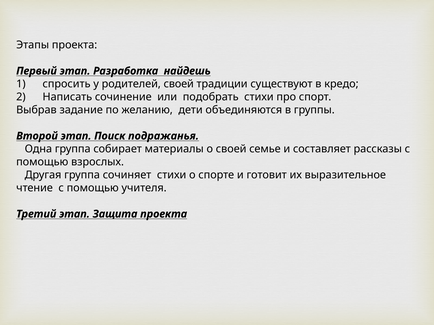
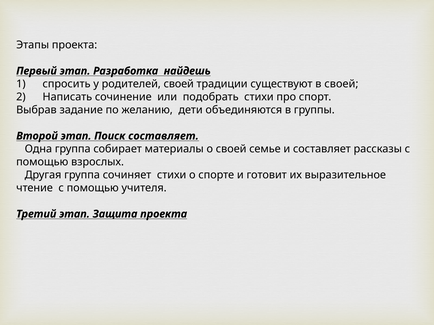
в кредо: кредо -> своей
Поиск подражанья: подражанья -> составляет
